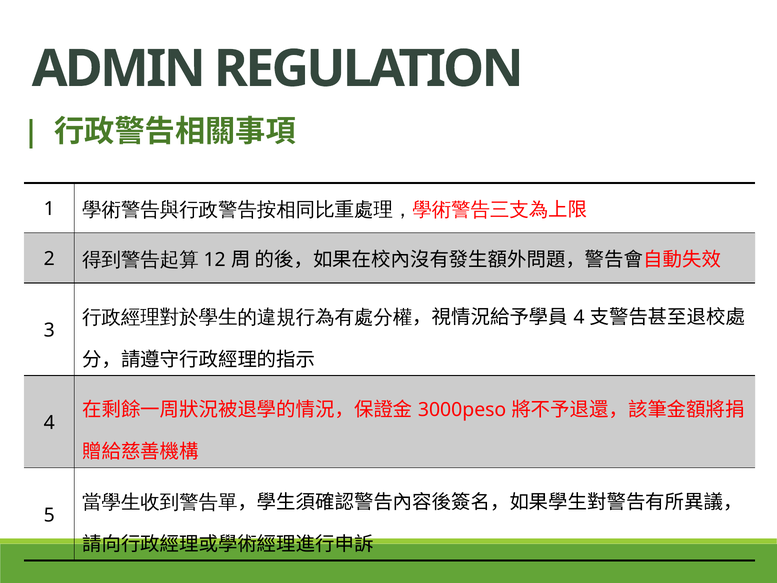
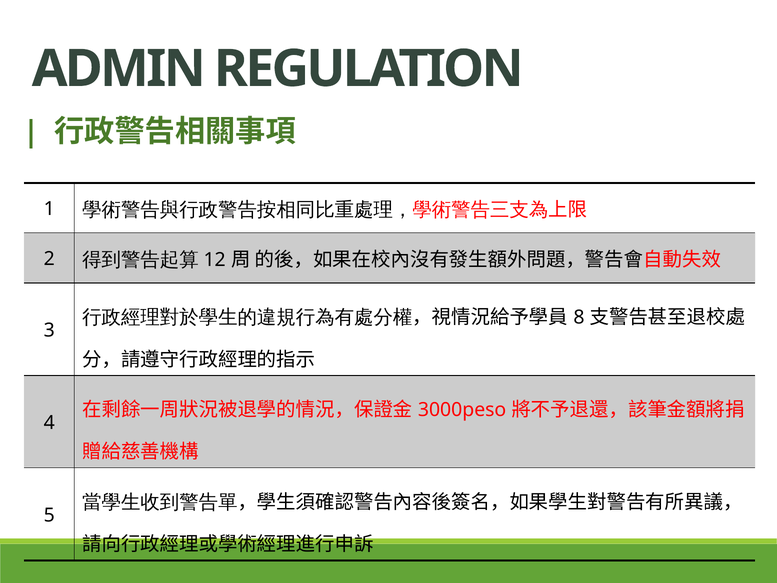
4 at (579, 317): 4 -> 8
